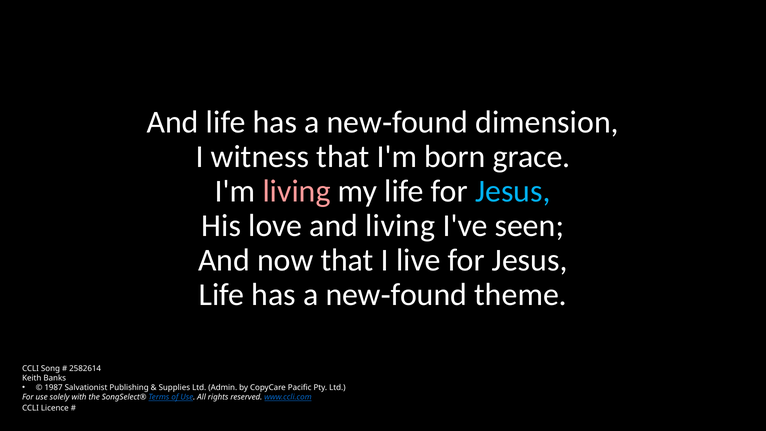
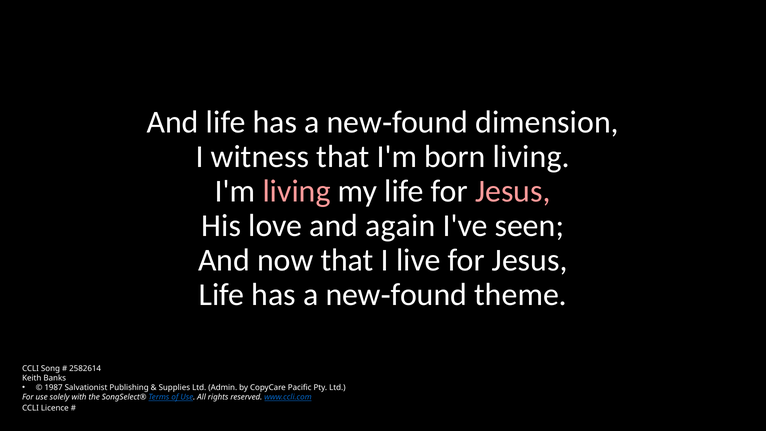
born grace: grace -> living
Jesus at (513, 191) colour: light blue -> pink
and living: living -> again
